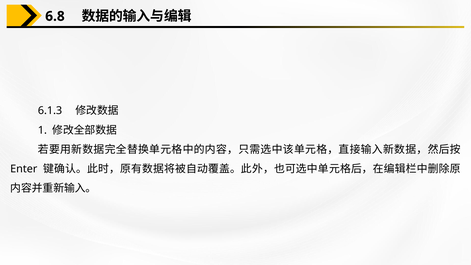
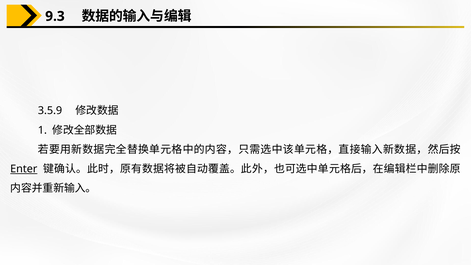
6.8: 6.8 -> 9.3
6.1.3: 6.1.3 -> 3.5.9
Enter underline: none -> present
